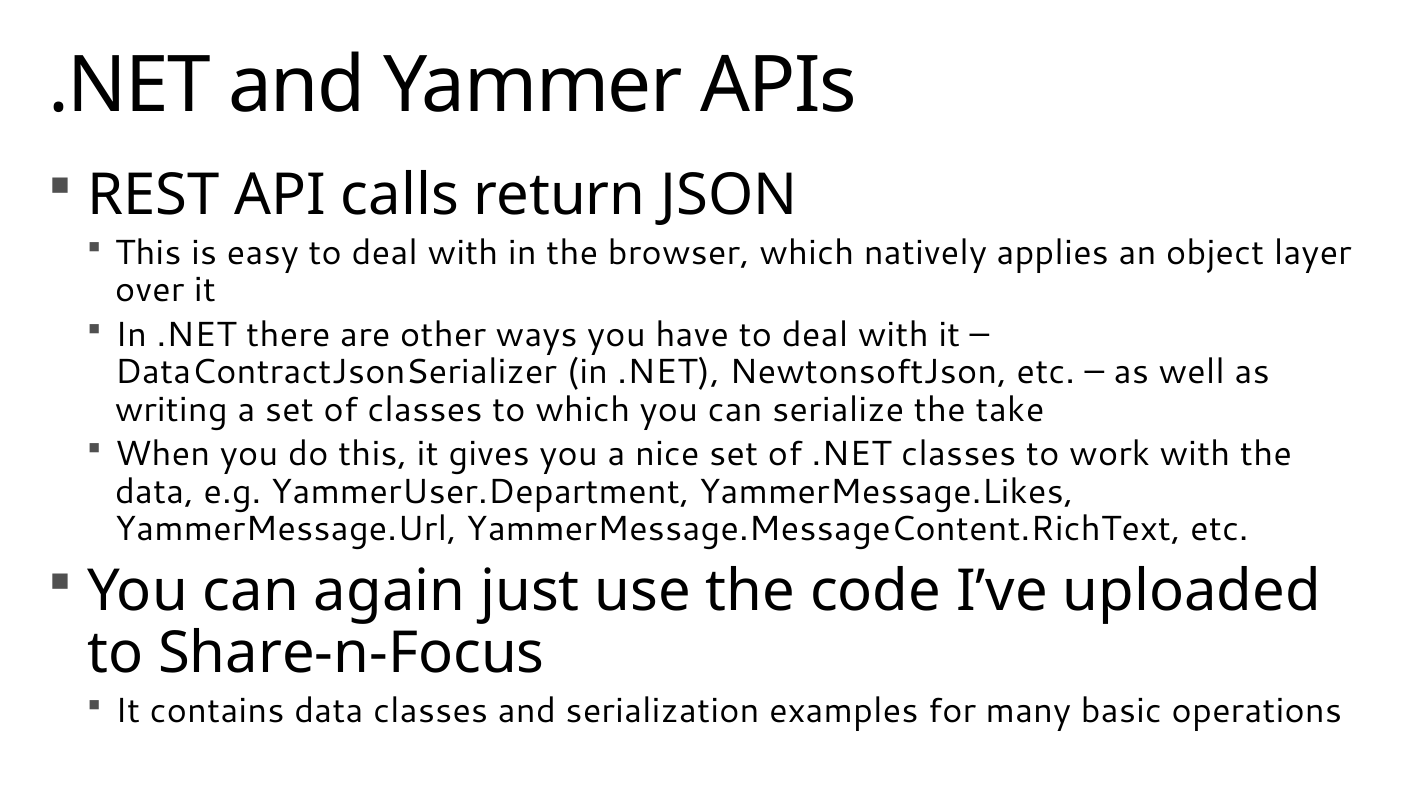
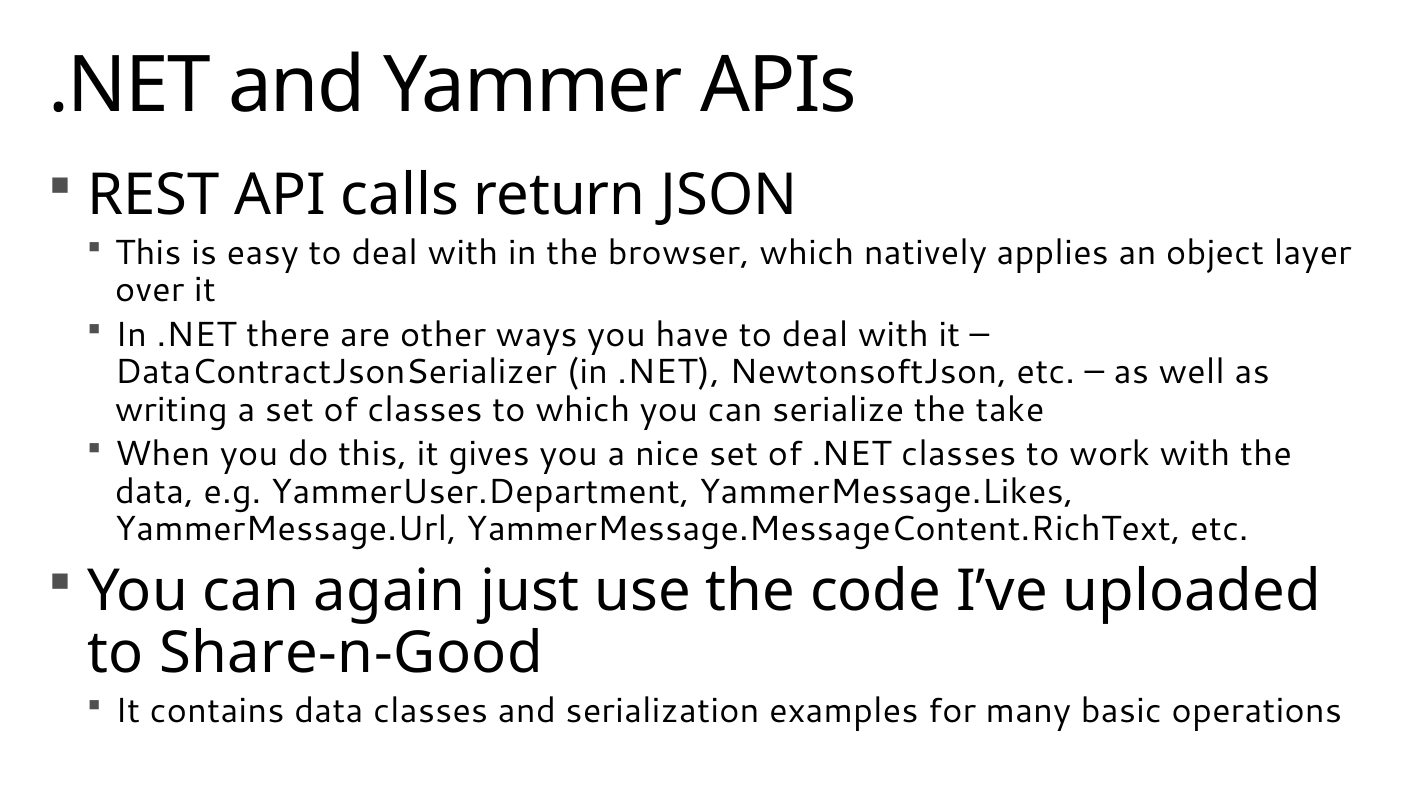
Share-n-Focus: Share-n-Focus -> Share-n-Good
